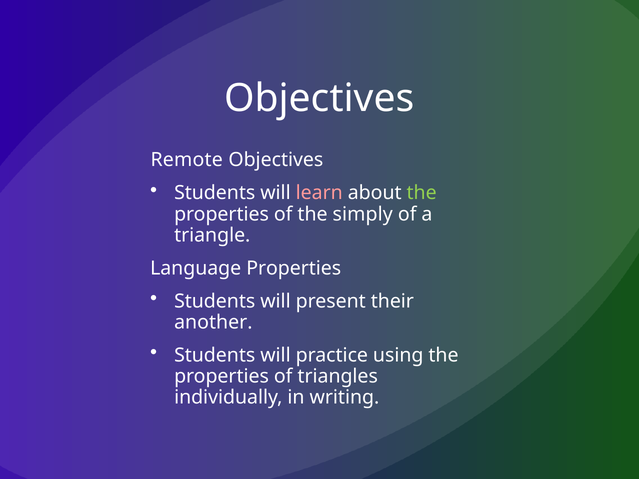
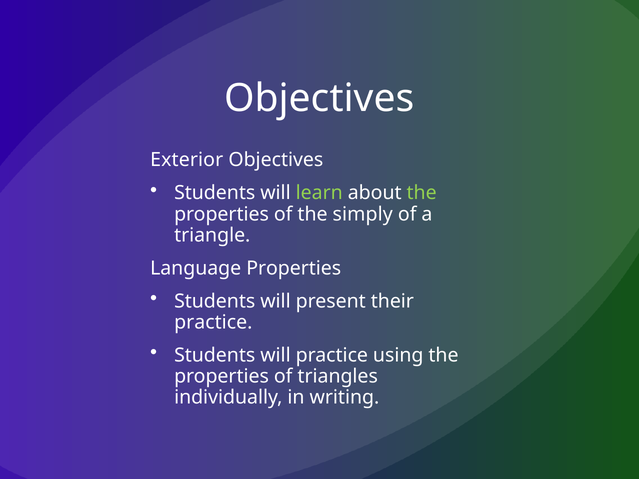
Remote: Remote -> Exterior
learn colour: pink -> light green
another at (213, 322): another -> practice
